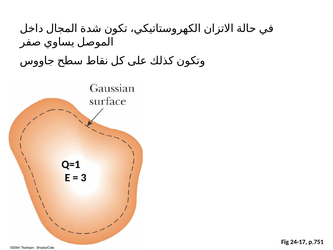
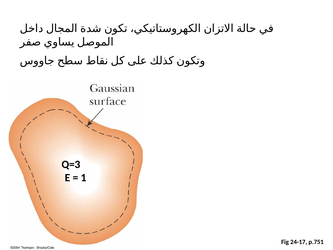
Q=1: Q=1 -> Q=3
3: 3 -> 1
